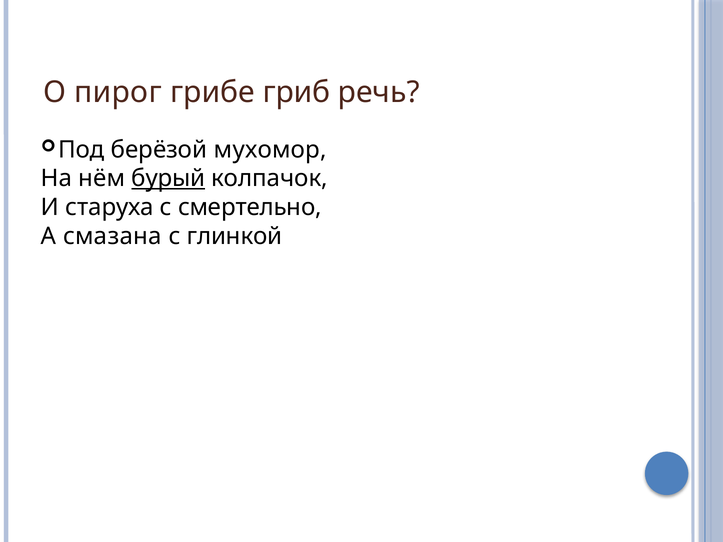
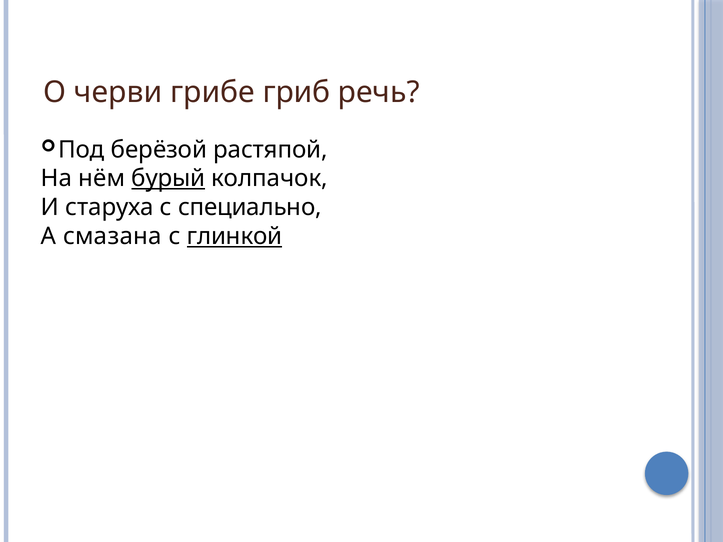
пирог: пирог -> черви
мухомор: мухомор -> растяпой
смертельно: смертельно -> специально
глинкой underline: none -> present
